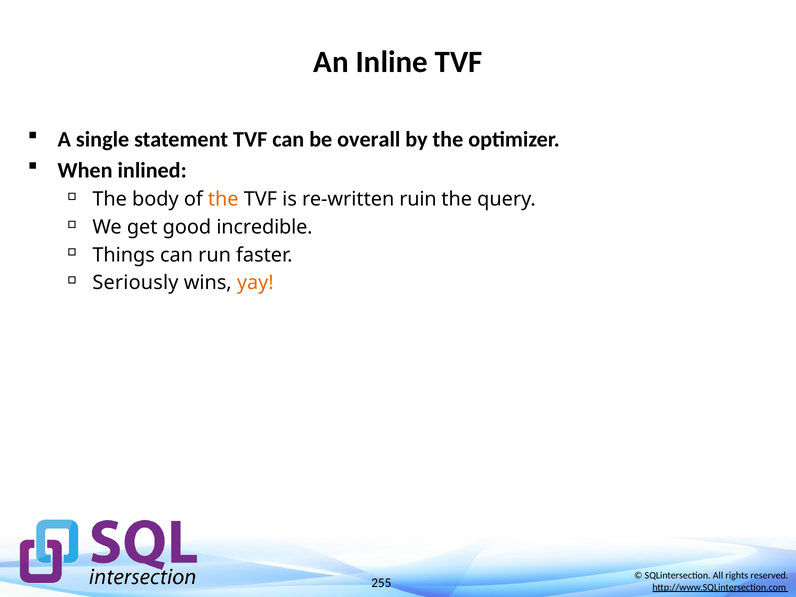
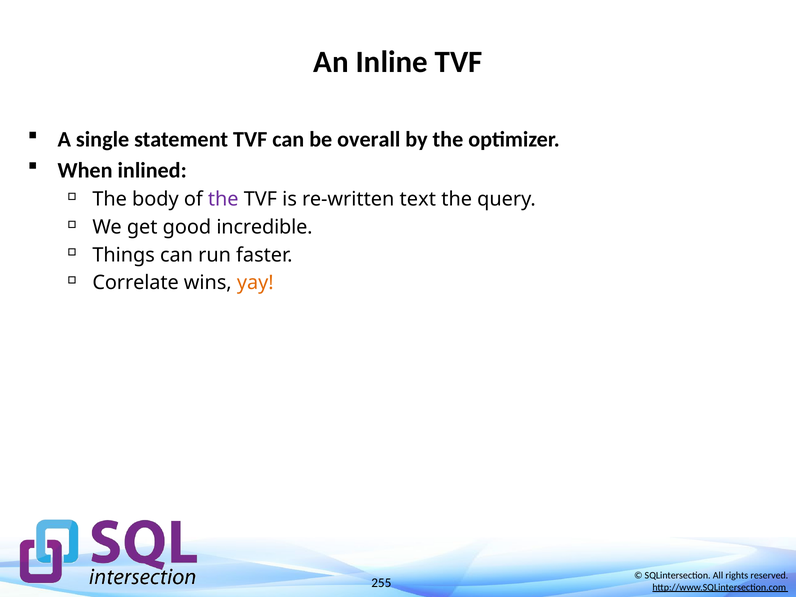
the at (223, 199) colour: orange -> purple
ruin: ruin -> text
Seriously: Seriously -> Correlate
